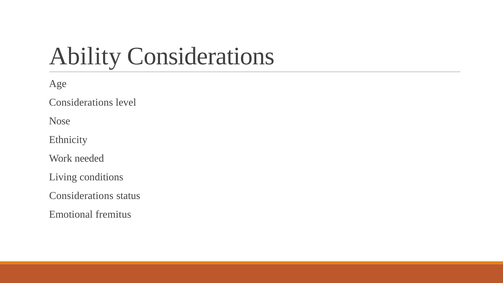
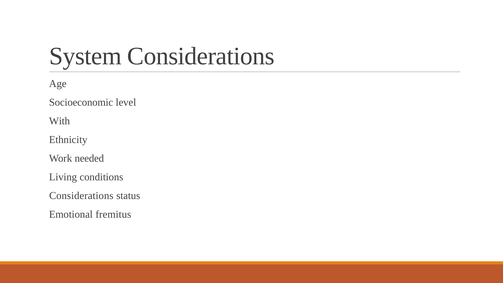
Ability: Ability -> System
Considerations at (81, 102): Considerations -> Socioeconomic
Nose: Nose -> With
